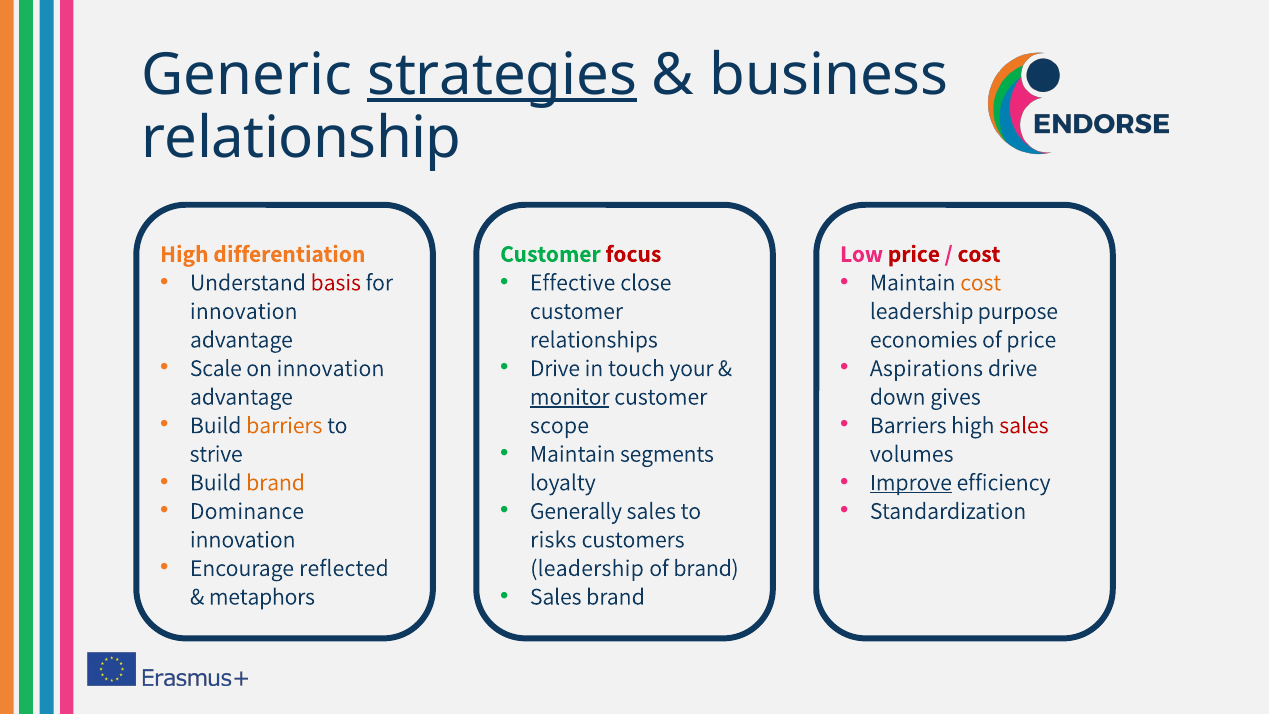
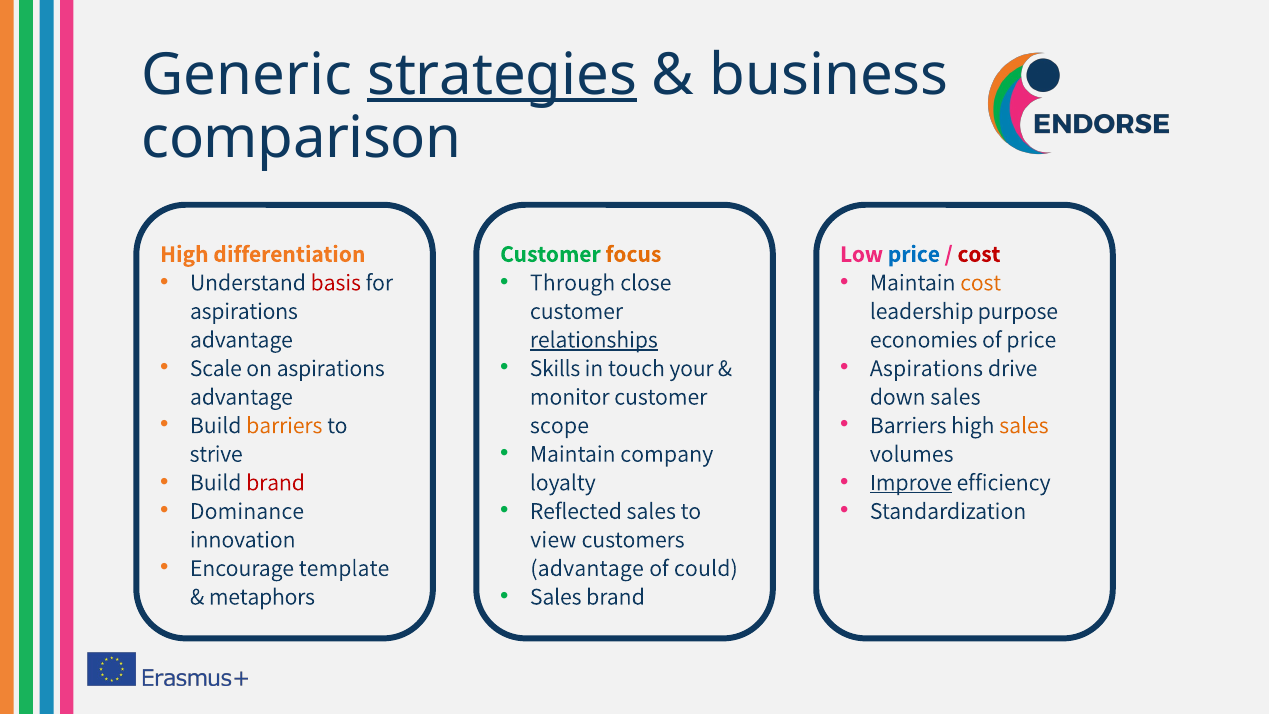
relationship: relationship -> comparison
focus colour: red -> orange
price at (914, 254) colour: red -> blue
Effective: Effective -> Through
innovation at (244, 311): innovation -> aspirations
relationships underline: none -> present
on innovation: innovation -> aspirations
Drive at (555, 368): Drive -> Skills
monitor underline: present -> none
down gives: gives -> sales
sales at (1024, 425) colour: red -> orange
segments: segments -> company
brand at (276, 482) colour: orange -> red
Generally: Generally -> Reflected
risks: risks -> view
reflected: reflected -> template
leadership at (587, 568): leadership -> advantage
of brand: brand -> could
